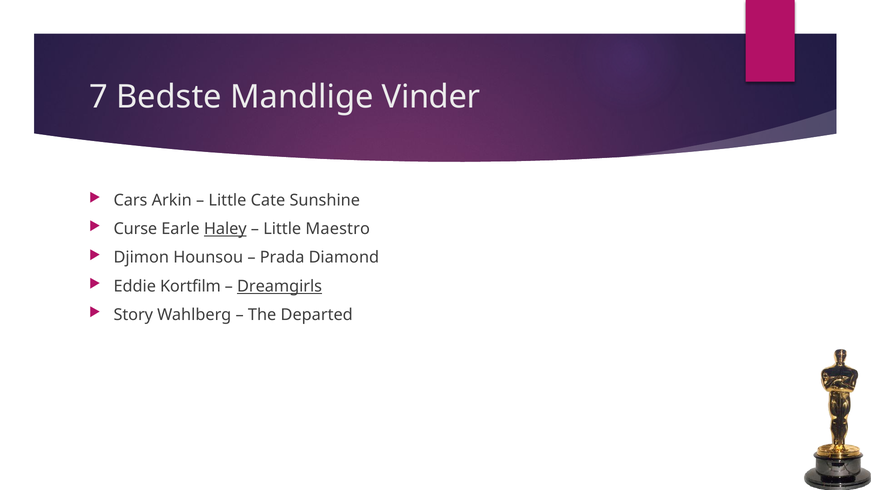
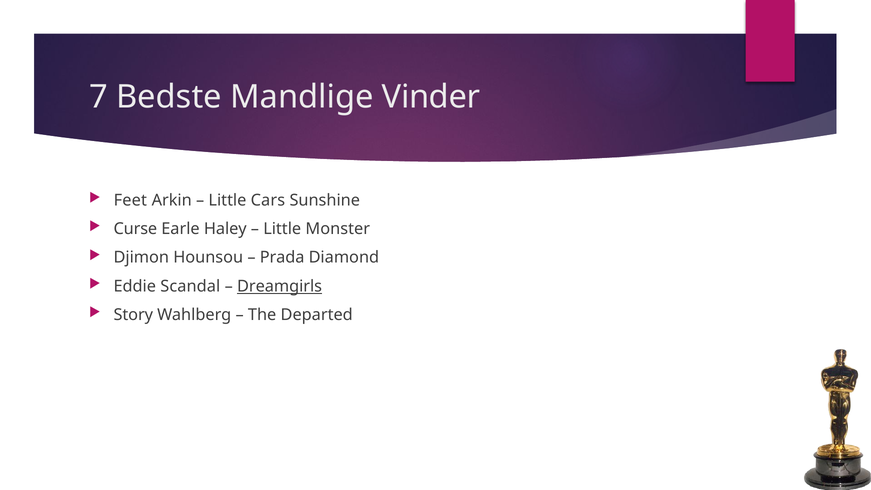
Cars: Cars -> Feet
Cate: Cate -> Cars
Haley underline: present -> none
Maestro: Maestro -> Monster
Kortfilm: Kortfilm -> Scandal
